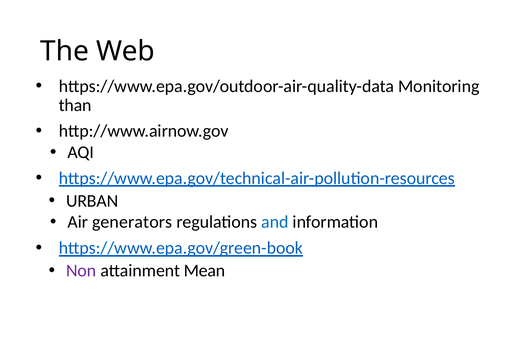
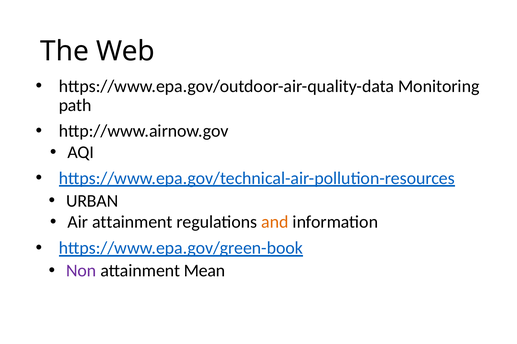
than: than -> path
Air generators: generators -> attainment
and colour: blue -> orange
